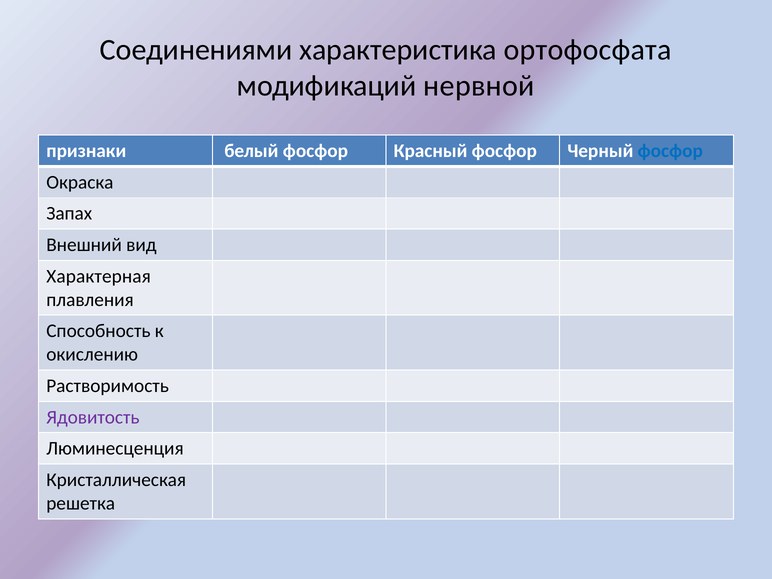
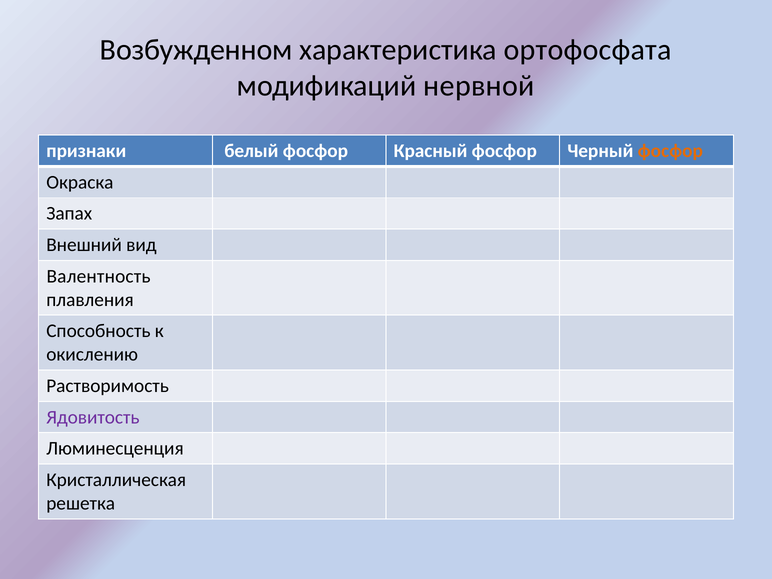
Соединениями: Соединениями -> Возбужденном
фосфор at (670, 151) colour: blue -> orange
Характерная: Характерная -> Валентность
